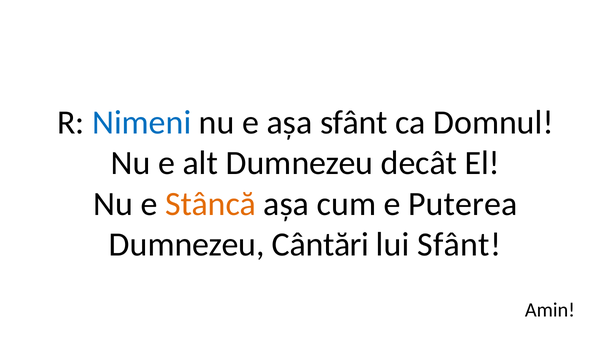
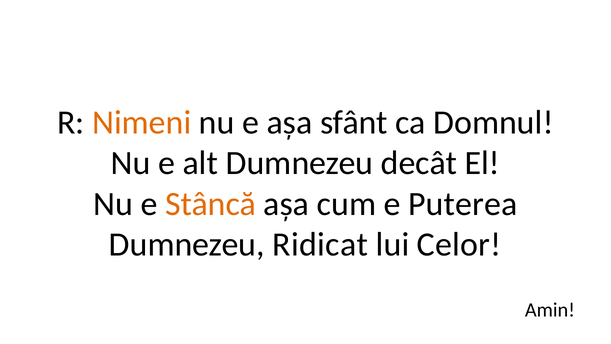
Nimeni colour: blue -> orange
Cântări: Cântări -> Ridicat
lui Sfânt: Sfânt -> Celor
